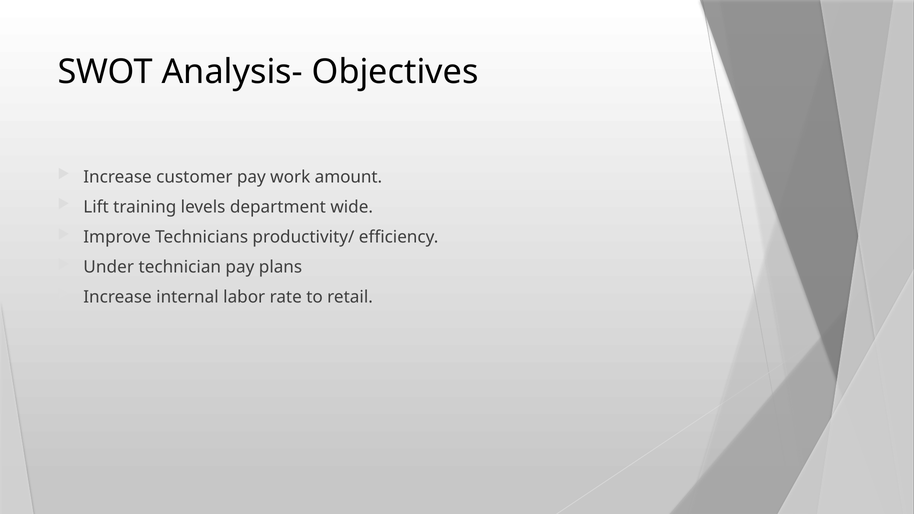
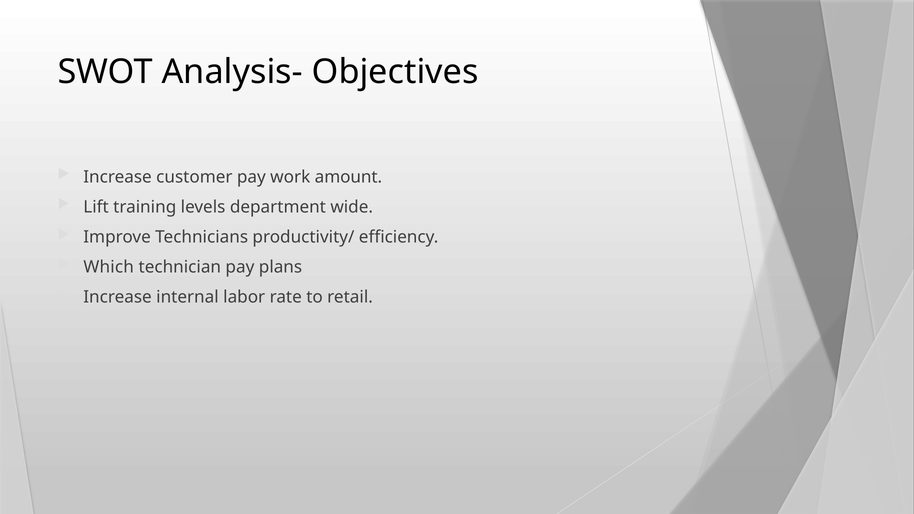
Under: Under -> Which
